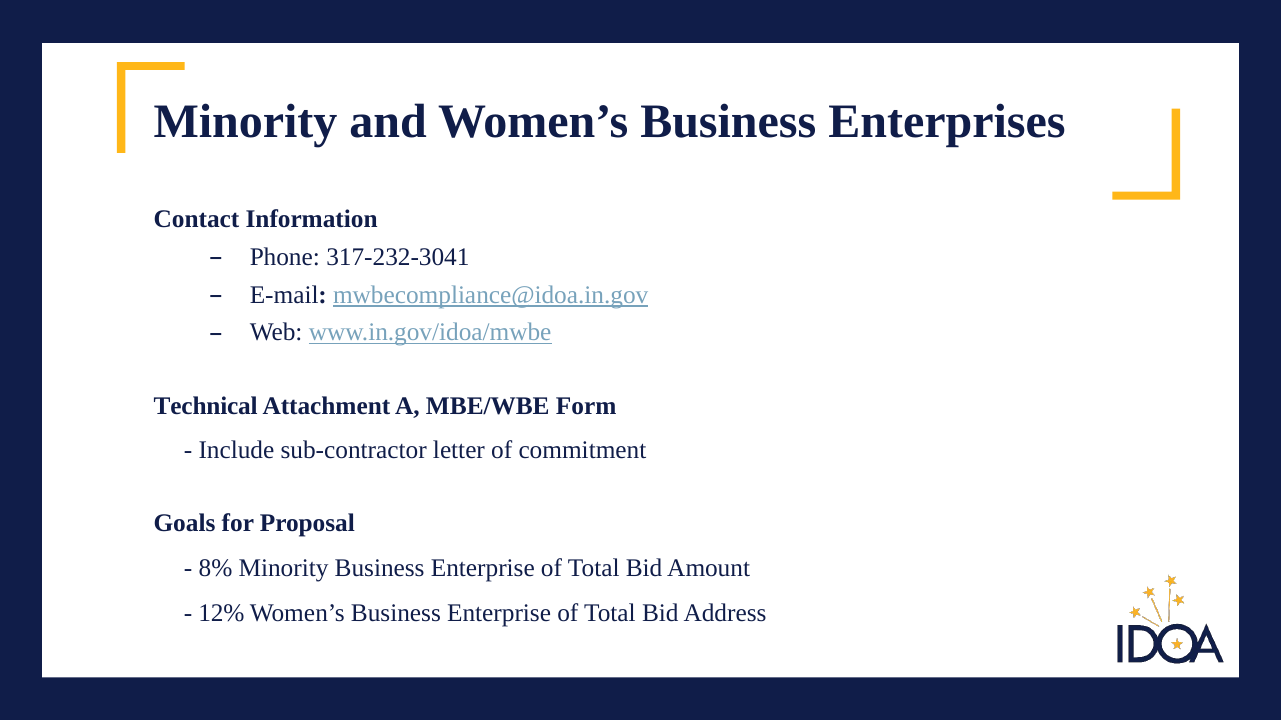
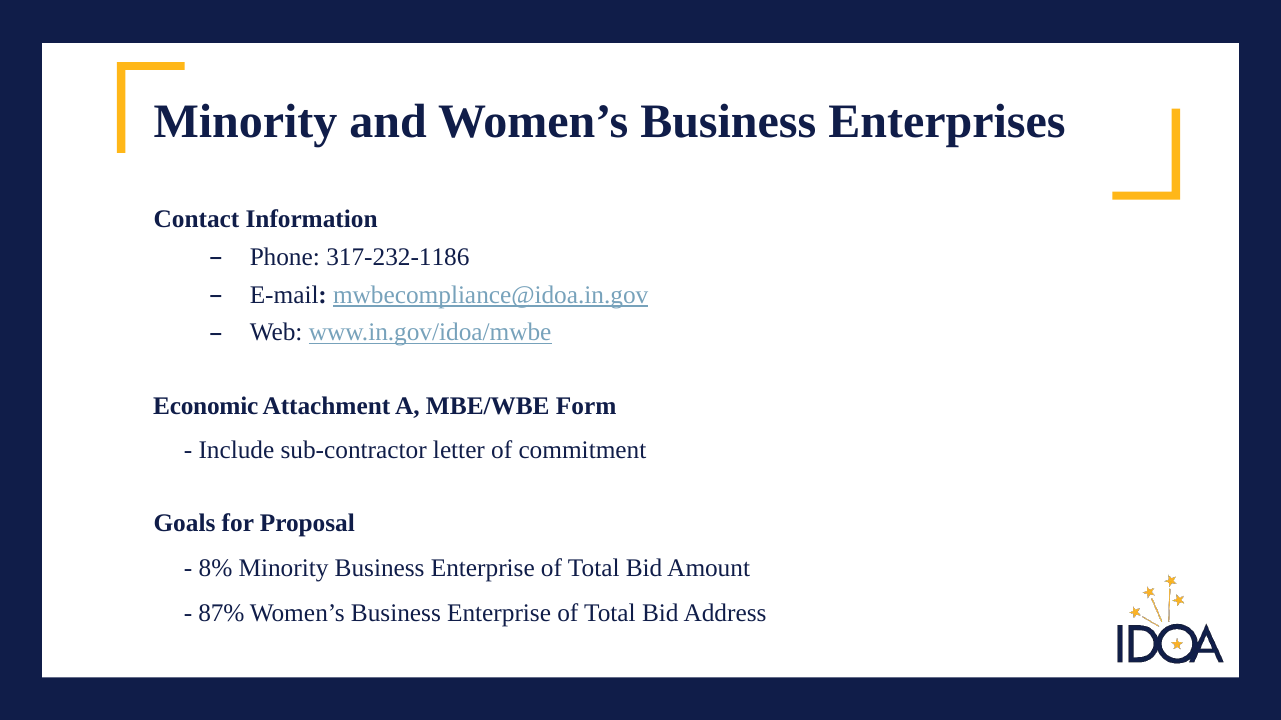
317-232-3041: 317-232-3041 -> 317-232-1186
Technical: Technical -> Economic
12%: 12% -> 87%
